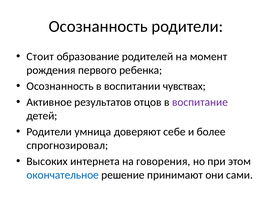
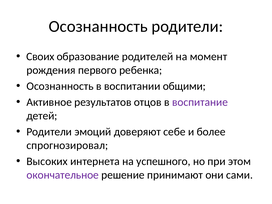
Стоит: Стоит -> Своих
чувствах: чувствах -> общими
умница: умница -> эмоций
говорения: говорения -> успешного
окончательное colour: blue -> purple
